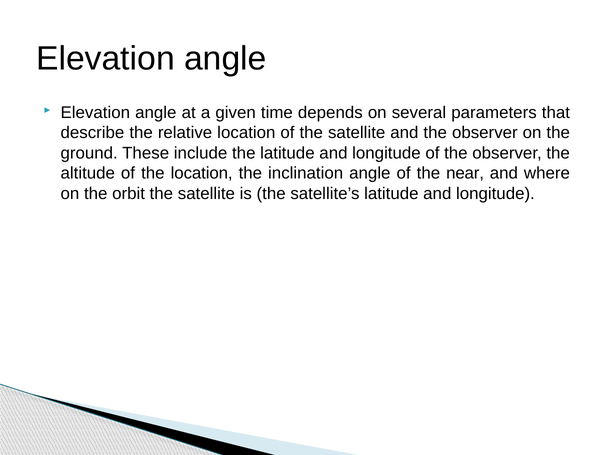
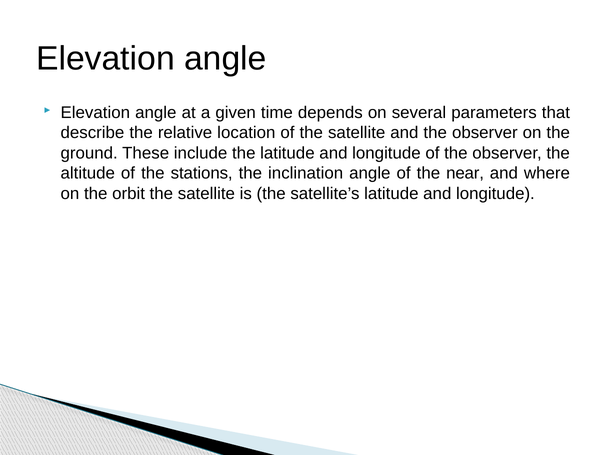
the location: location -> stations
